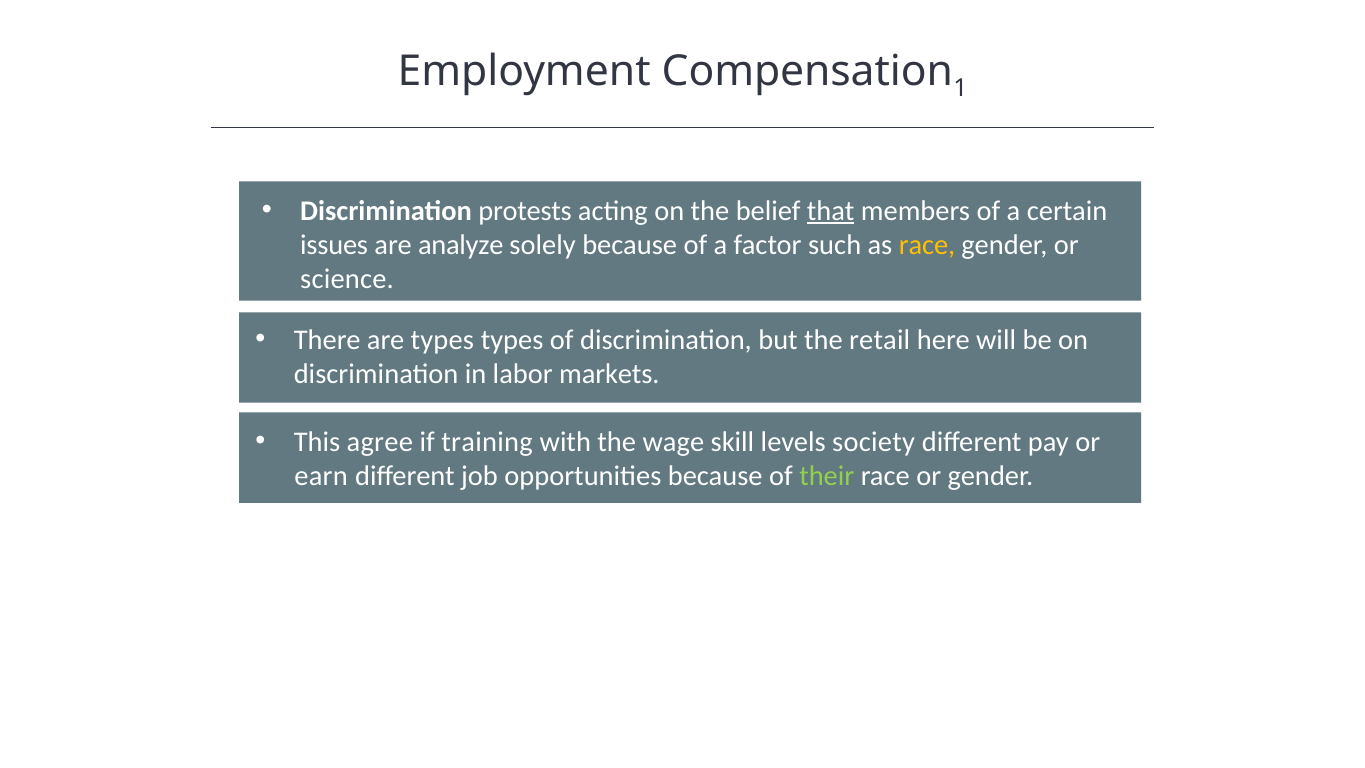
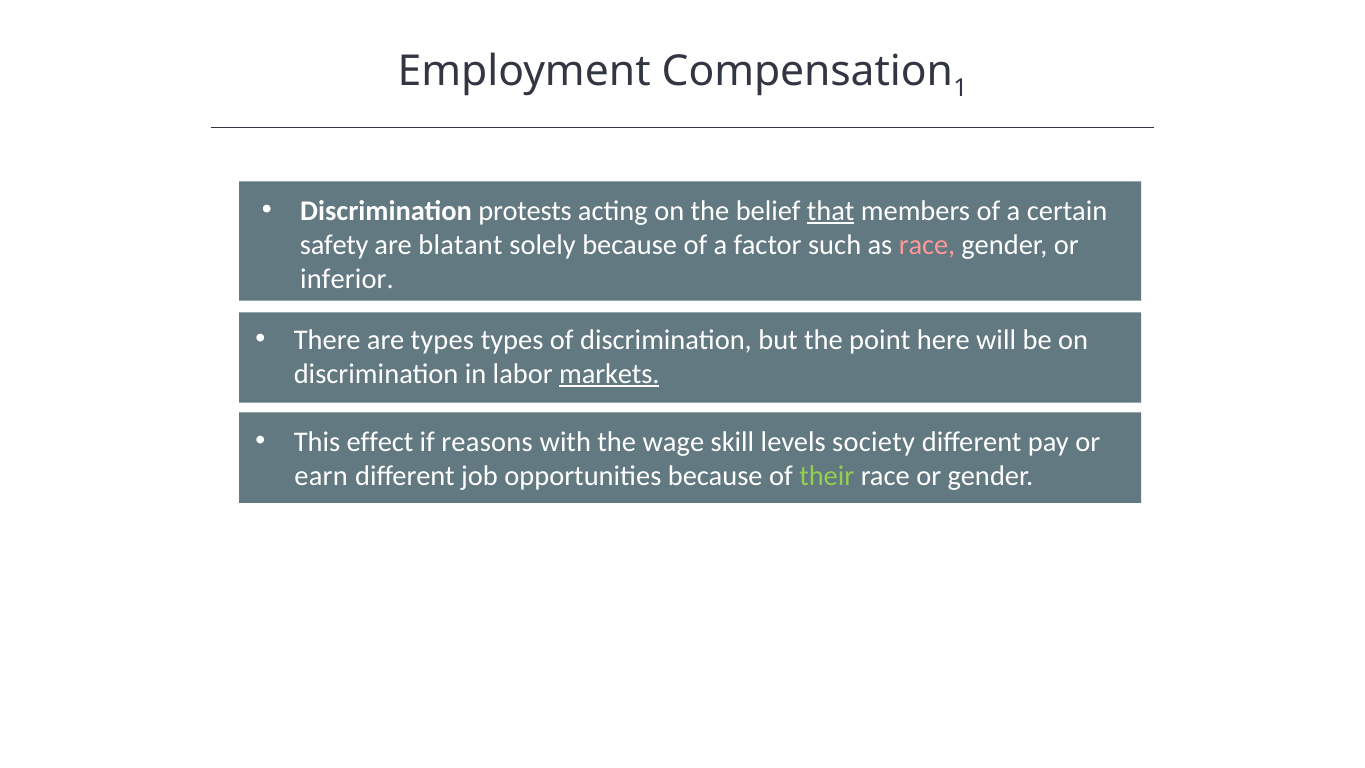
issues: issues -> safety
analyze: analyze -> blatant
race at (927, 245) colour: yellow -> pink
science: science -> inferior
retail: retail -> point
markets underline: none -> present
agree: agree -> effect
training: training -> reasons
